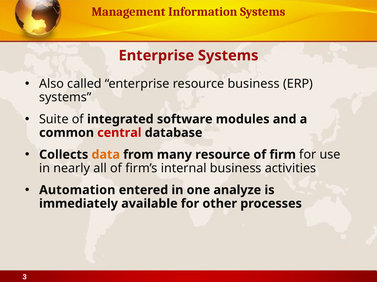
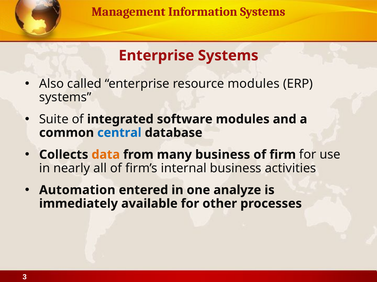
resource business: business -> modules
central colour: red -> blue
many resource: resource -> business
